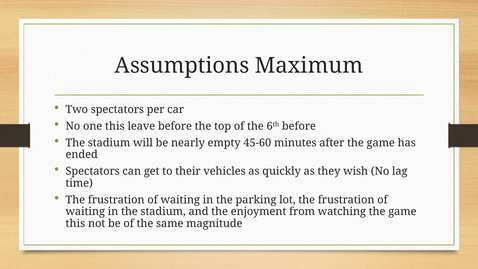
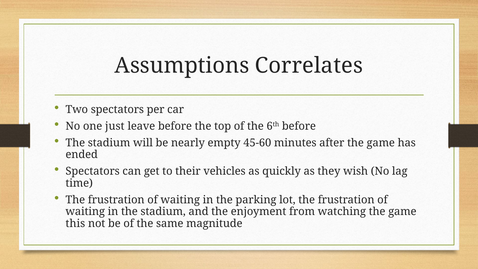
Maximum: Maximum -> Correlates
one this: this -> just
